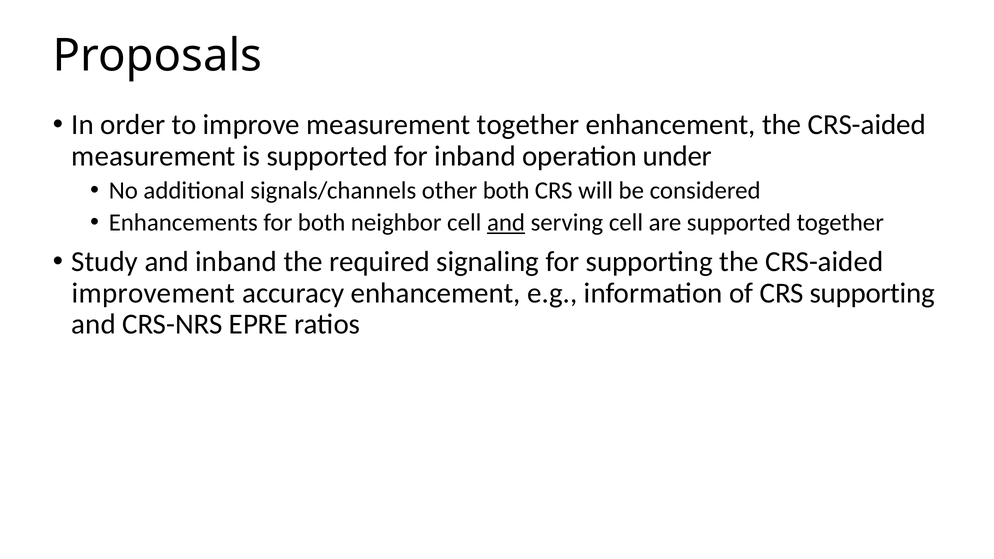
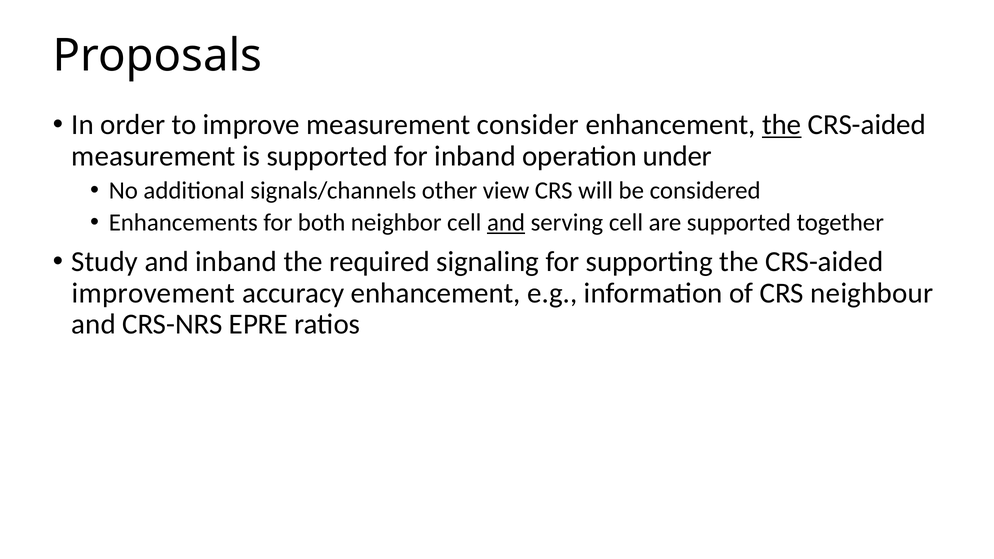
measurement together: together -> consider
the at (782, 125) underline: none -> present
other both: both -> view
CRS supporting: supporting -> neighbour
